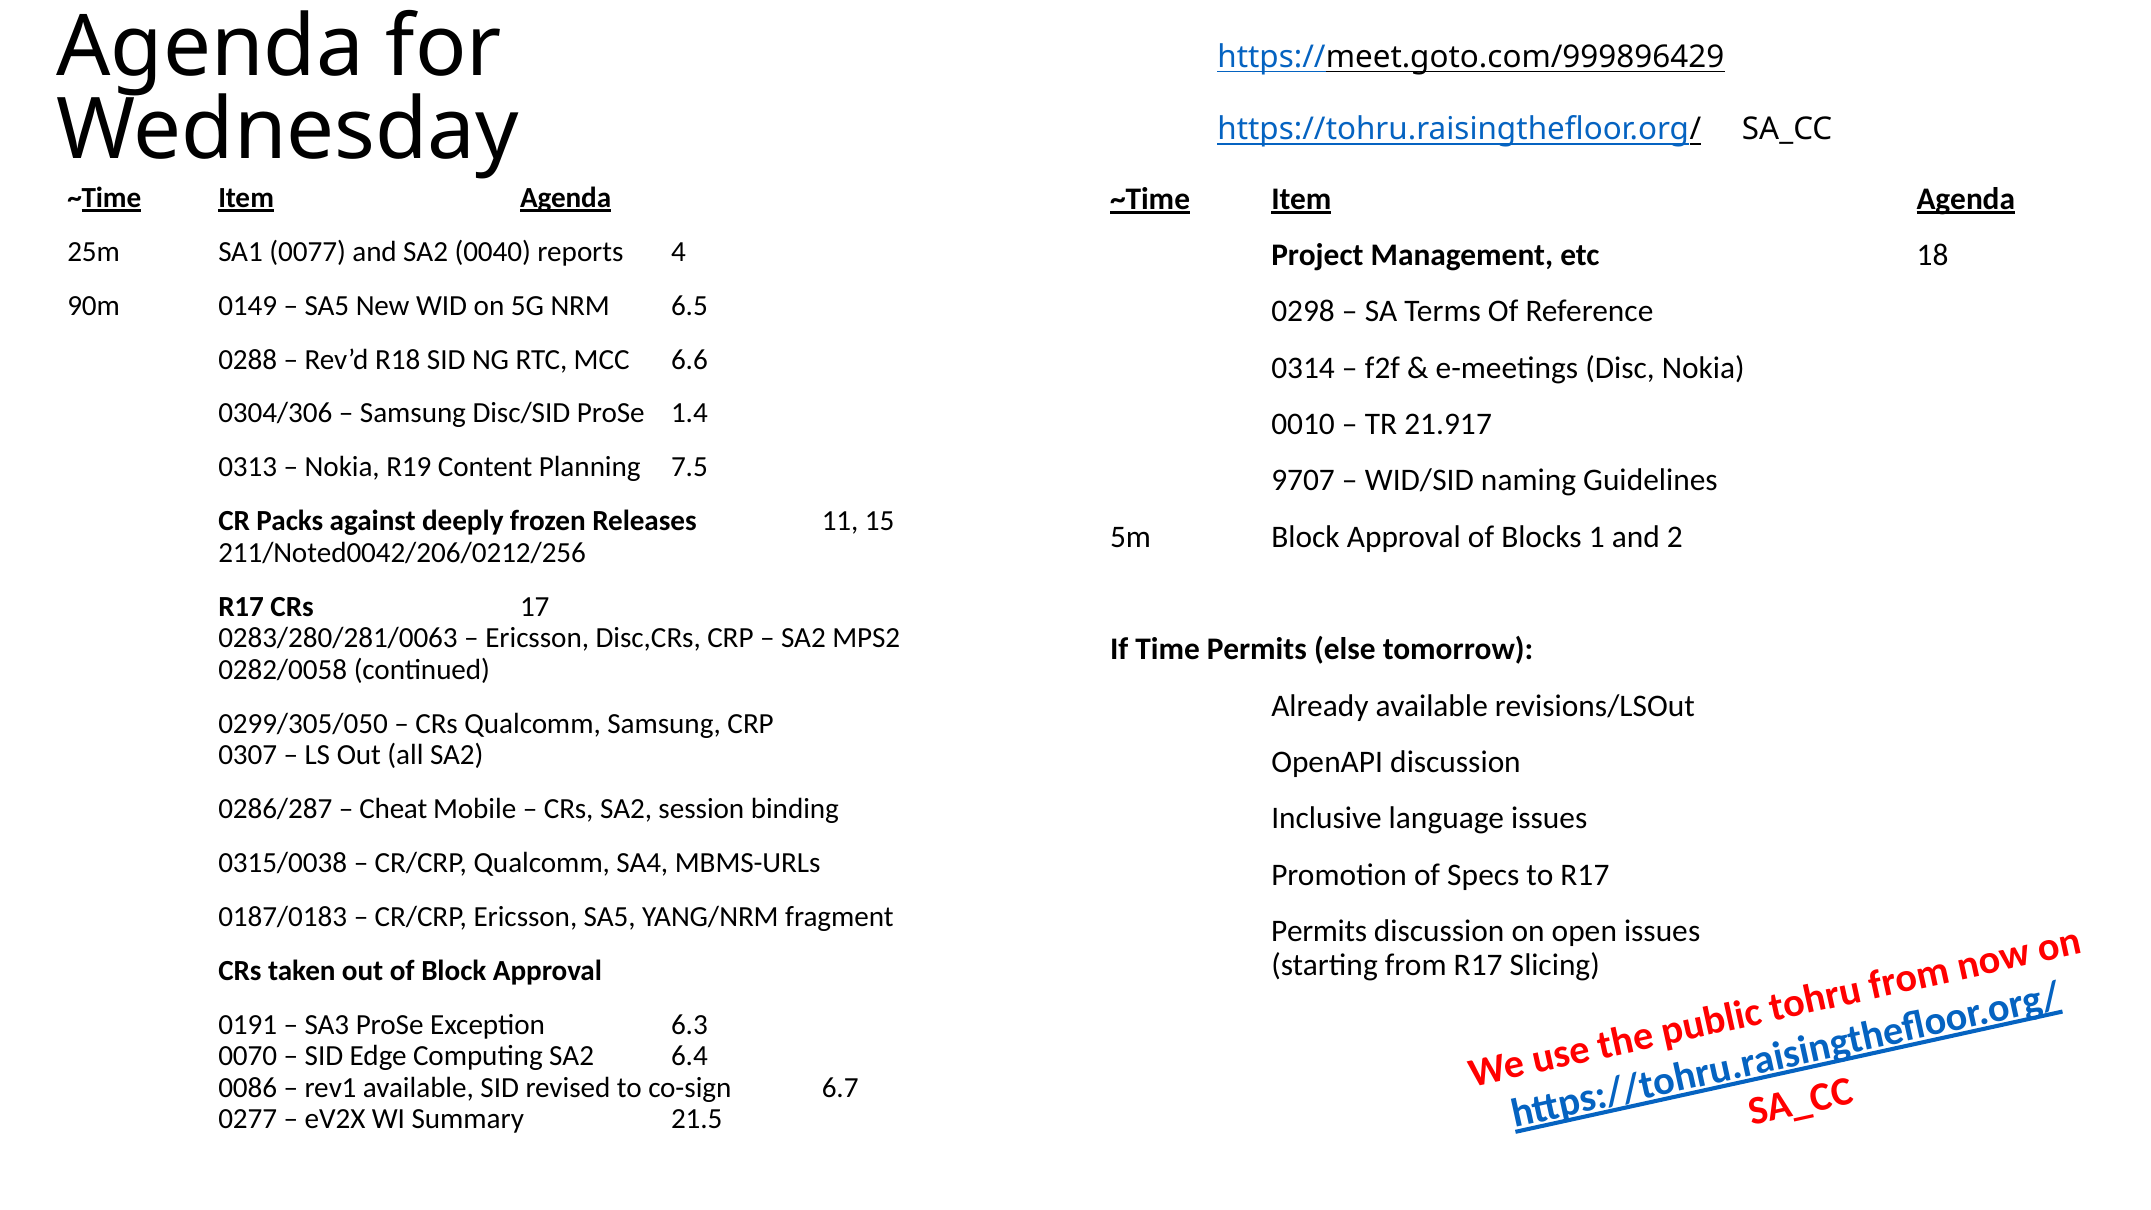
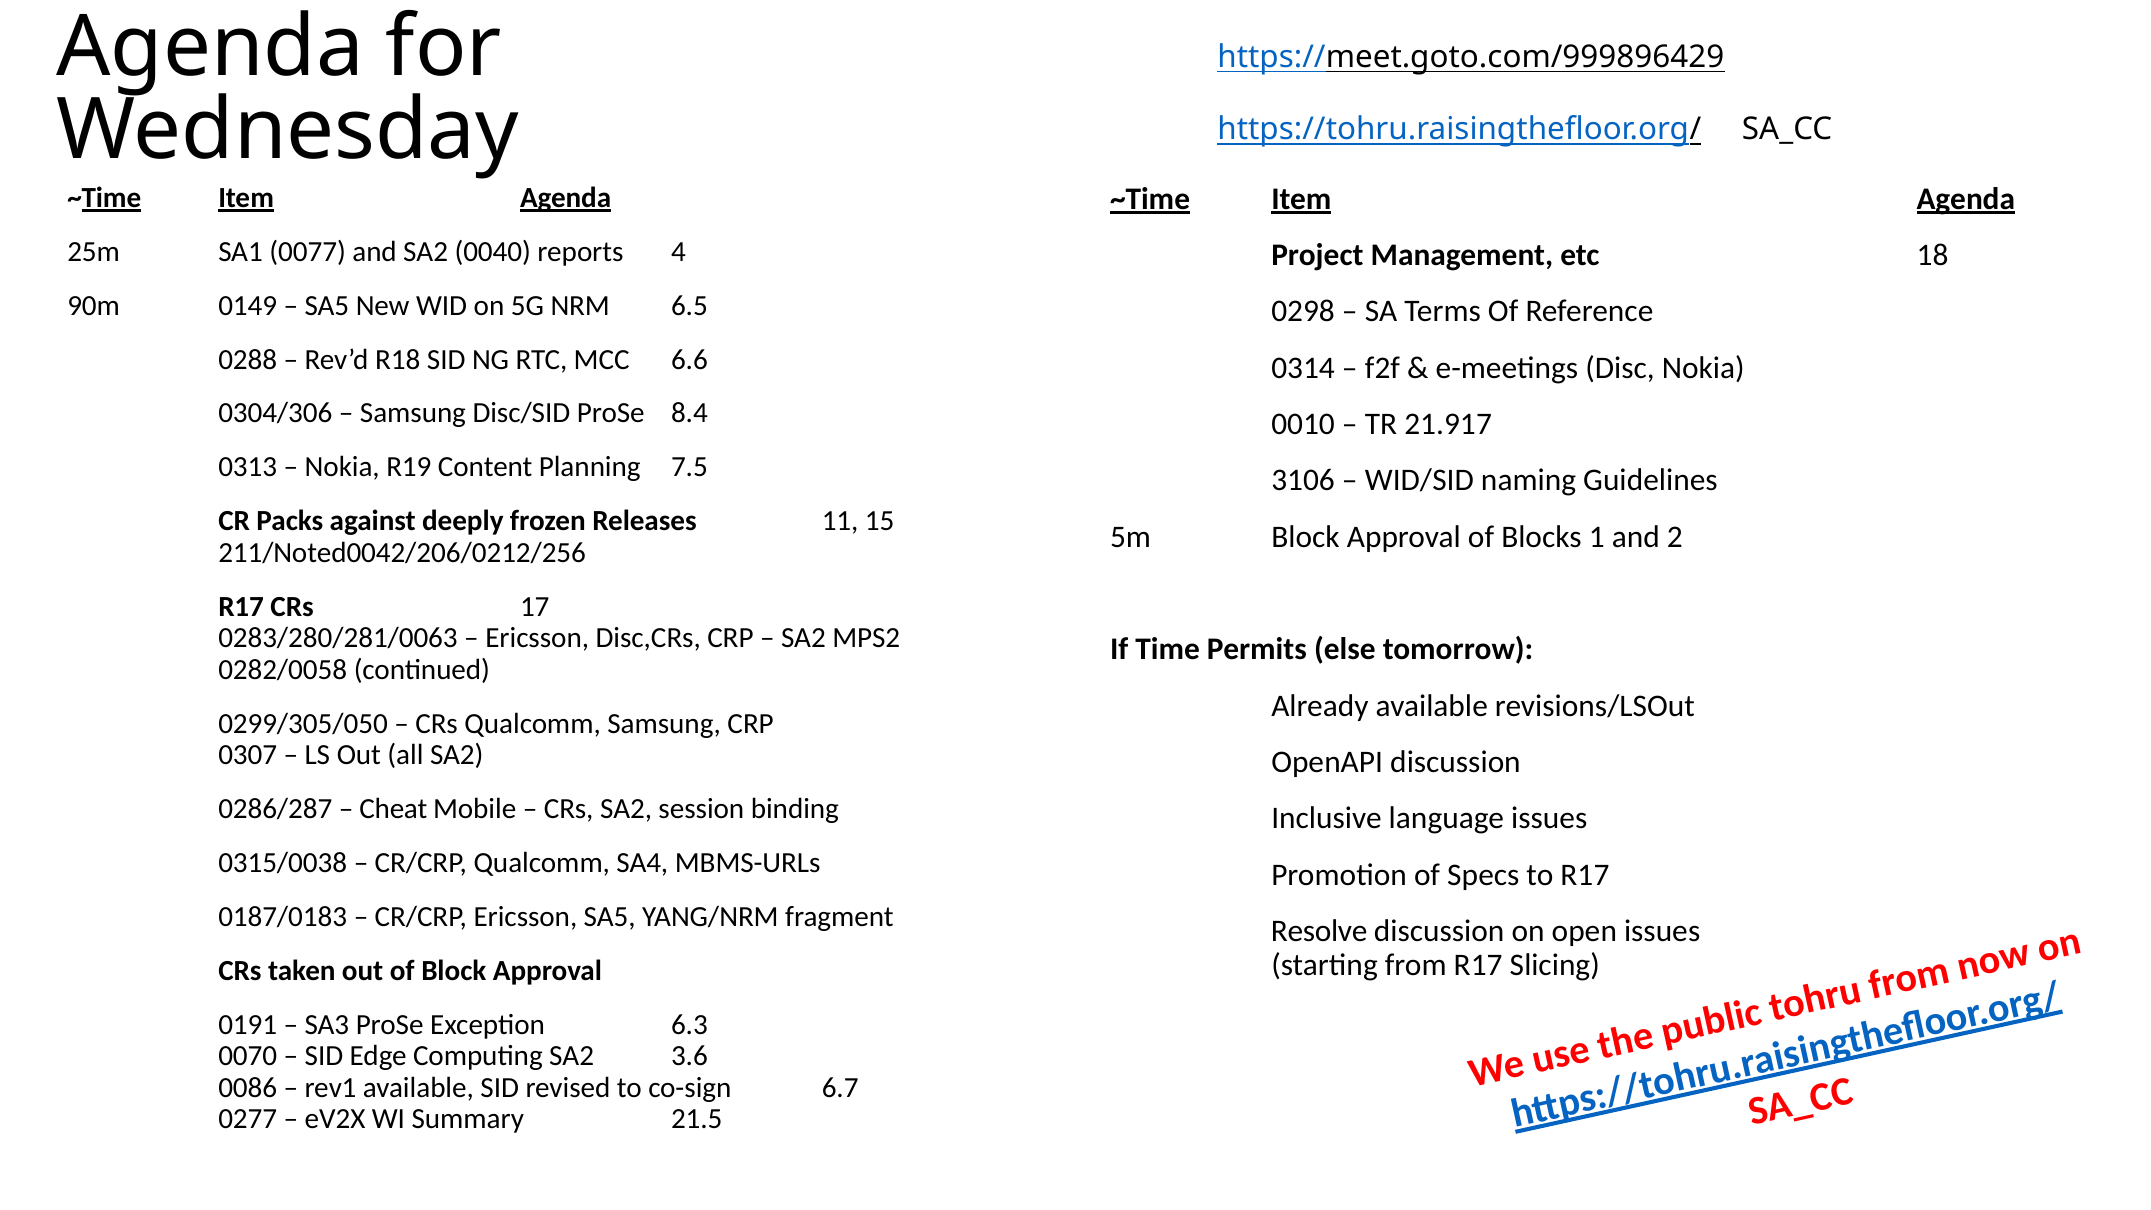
1.4: 1.4 -> 8.4
9707: 9707 -> 3106
Permits at (1319, 931): Permits -> Resolve
6.4: 6.4 -> 3.6
